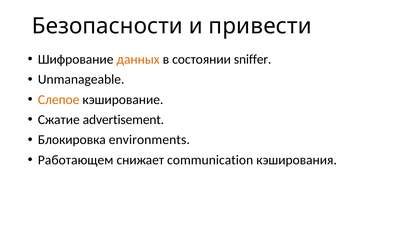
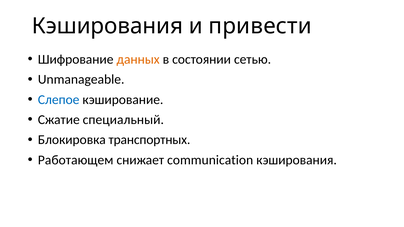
Безопасности at (107, 26): Безопасности -> Кэширования
sniffer: sniffer -> сетью
Слепое colour: orange -> blue
advertisement: advertisement -> специальный
environments: environments -> транспортных
